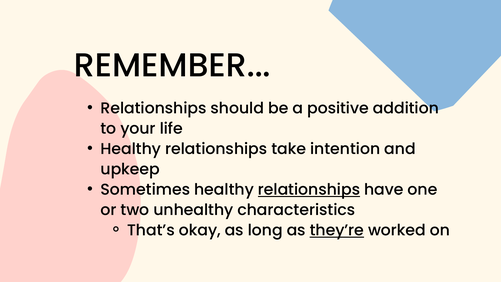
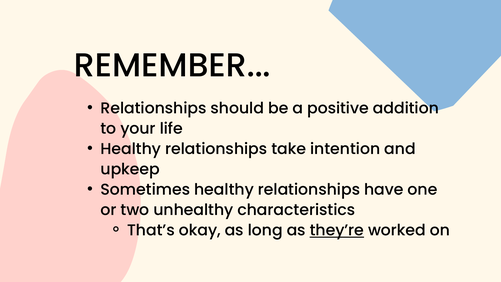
relationships at (309, 190) underline: present -> none
